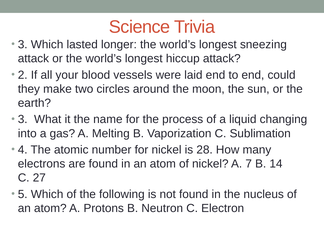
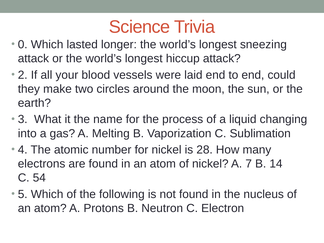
3 at (23, 45): 3 -> 0
27: 27 -> 54
